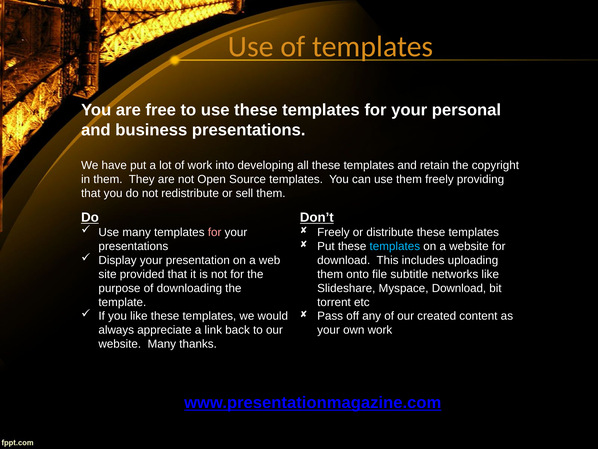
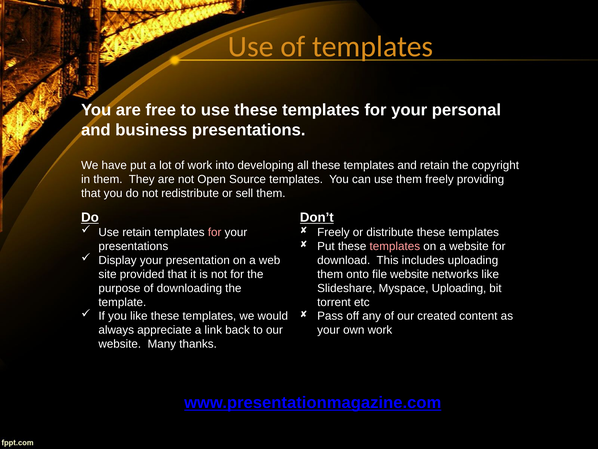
Use many: many -> retain
templates at (395, 246) colour: light blue -> pink
file subtitle: subtitle -> website
Myspace Download: Download -> Uploading
